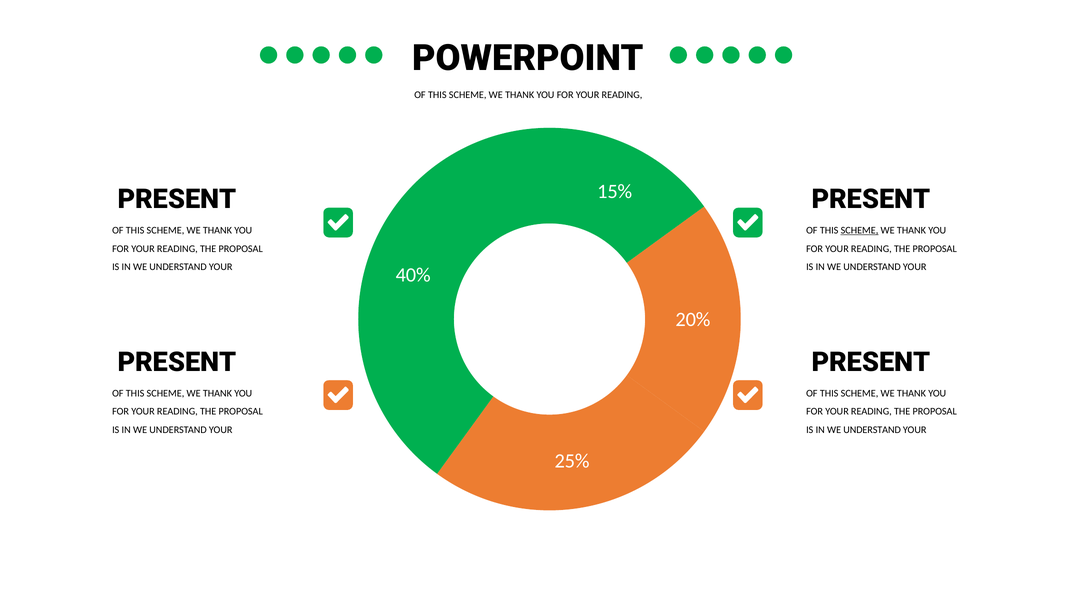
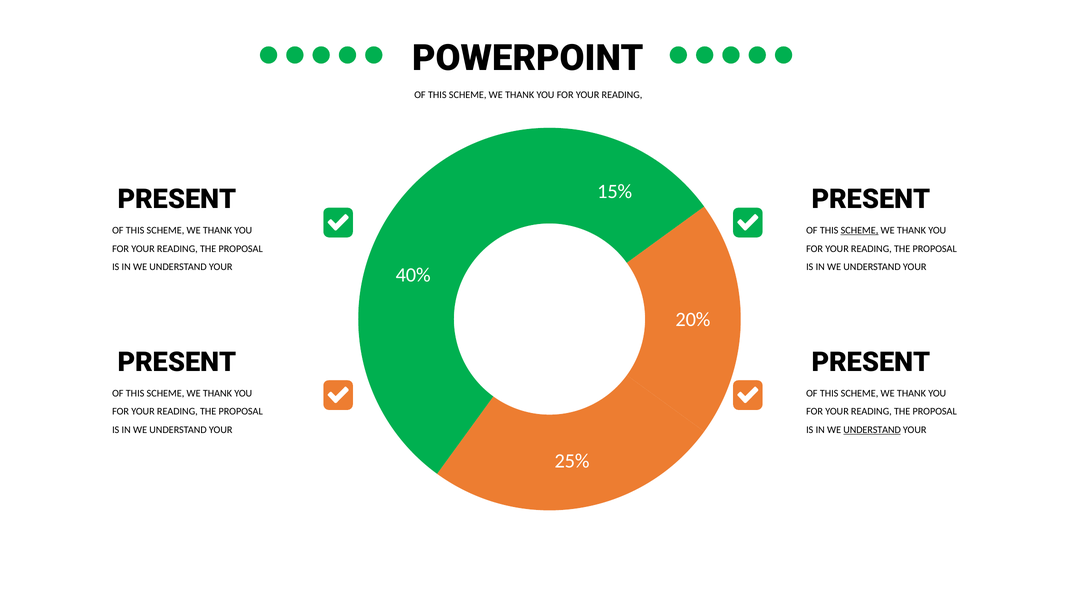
UNDERSTAND at (872, 430) underline: none -> present
